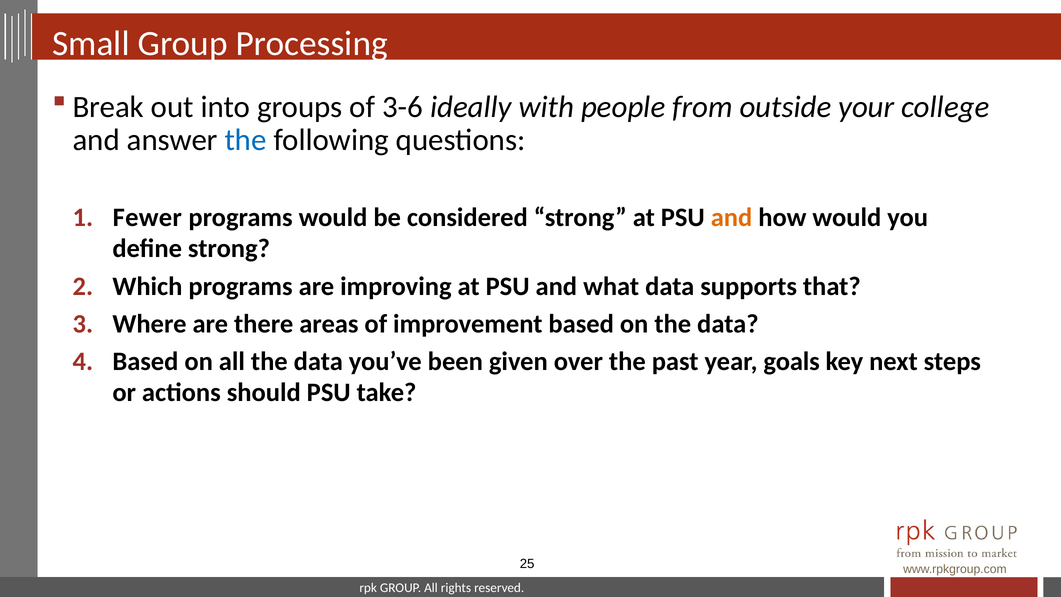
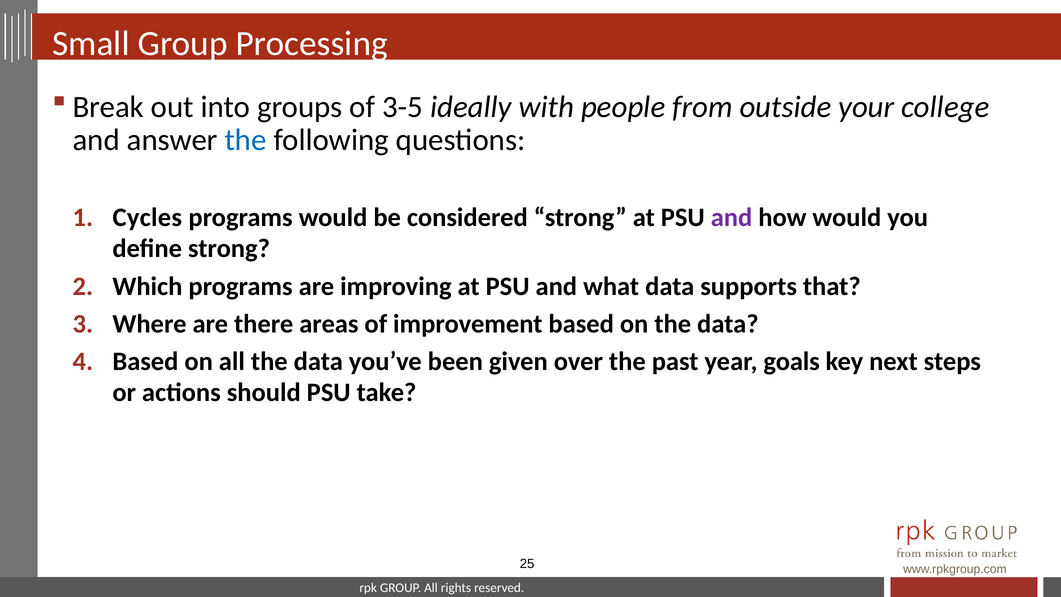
3-6: 3-6 -> 3-5
Fewer: Fewer -> Cycles
and at (732, 218) colour: orange -> purple
